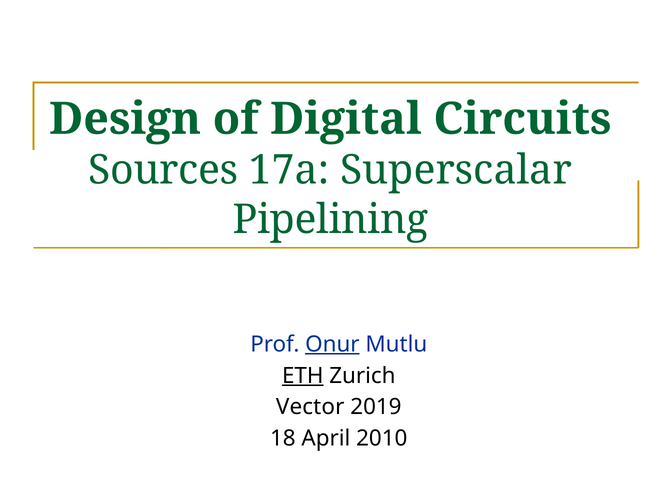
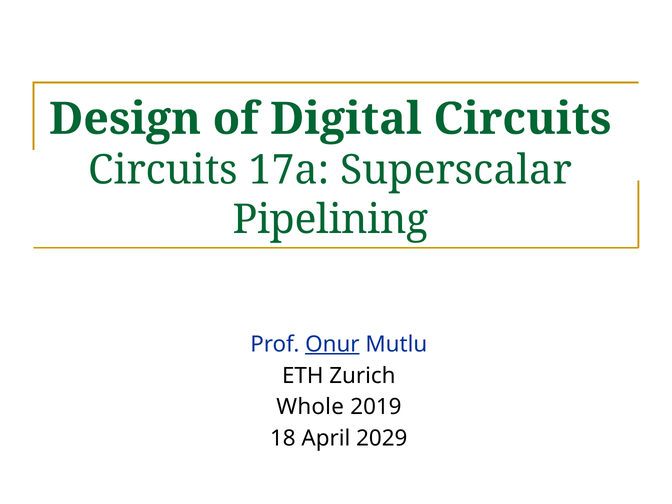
Sources at (163, 170): Sources -> Circuits
ETH underline: present -> none
Vector: Vector -> Whole
2010: 2010 -> 2029
